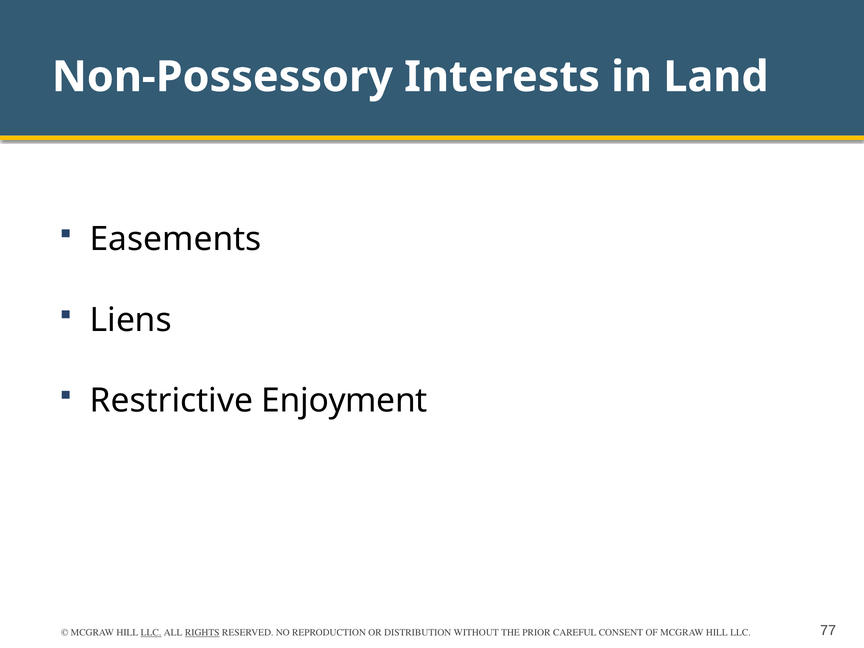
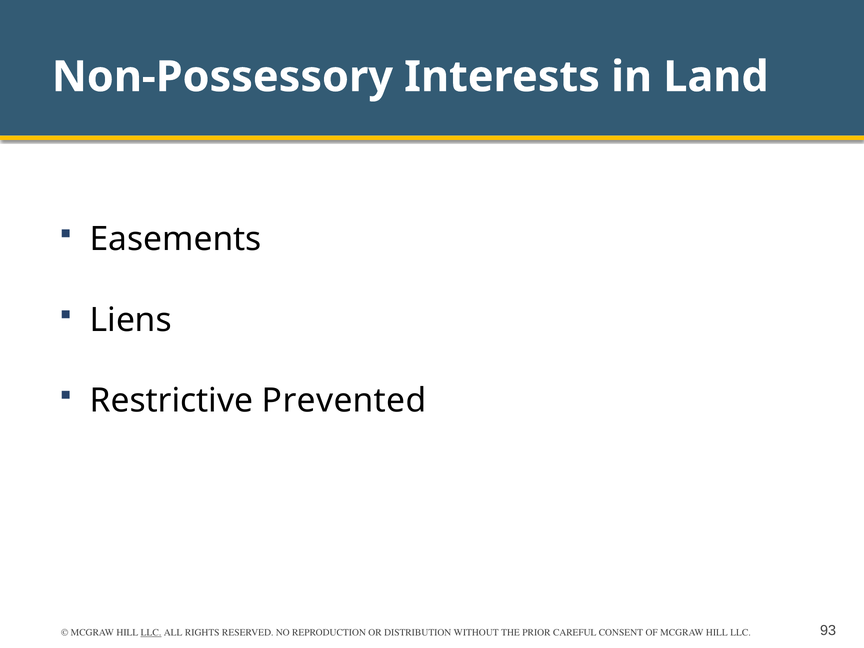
Enjoyment: Enjoyment -> Prevented
RIGHTS underline: present -> none
77: 77 -> 93
